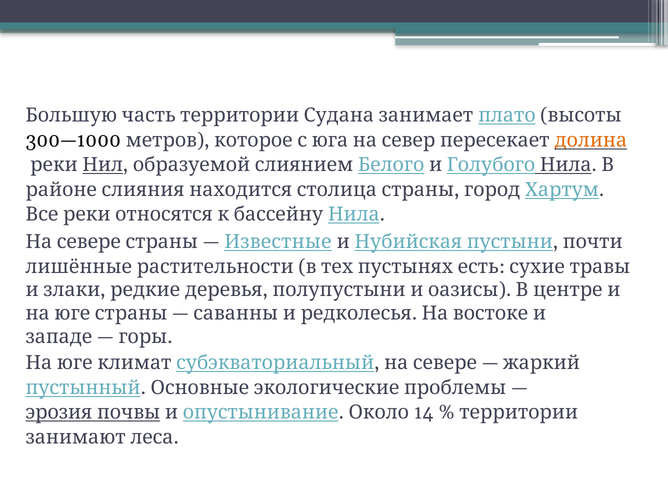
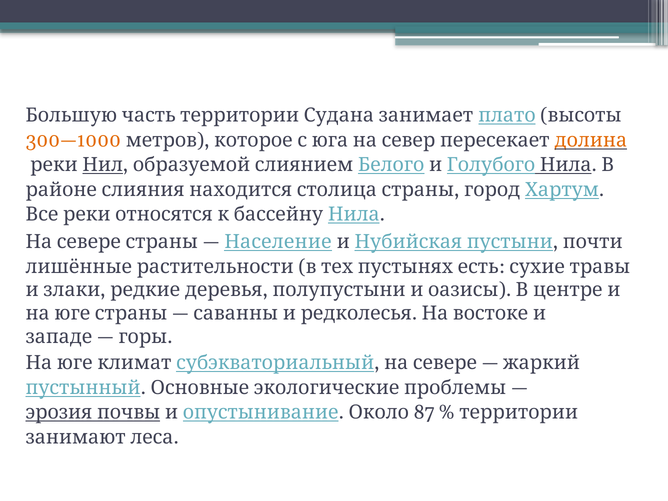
300—1000 colour: black -> orange
Известные: Известные -> Население
14: 14 -> 87
